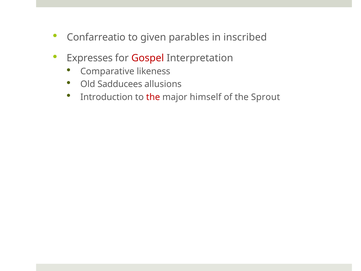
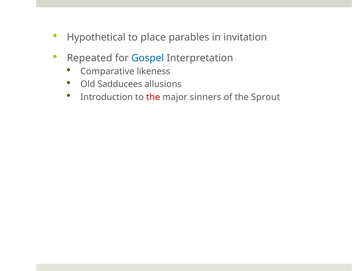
Confarreatio: Confarreatio -> Hypothetical
given: given -> place
inscribed: inscribed -> invitation
Expresses: Expresses -> Repeated
Gospel colour: red -> blue
himself: himself -> sinners
